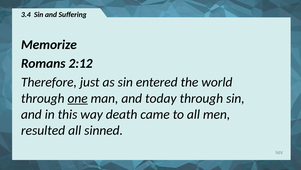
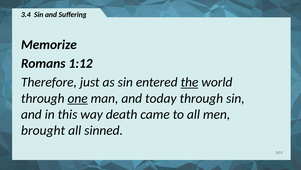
2:12: 2:12 -> 1:12
the underline: none -> present
resulted: resulted -> brought
